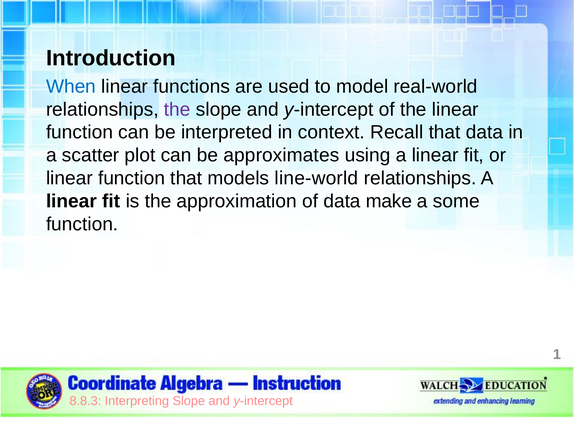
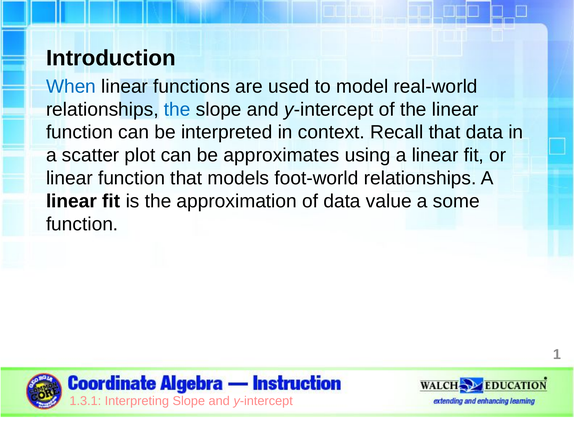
the at (177, 110) colour: purple -> blue
line-world: line-world -> foot-world
make: make -> value
8.8.3: 8.8.3 -> 1.3.1
